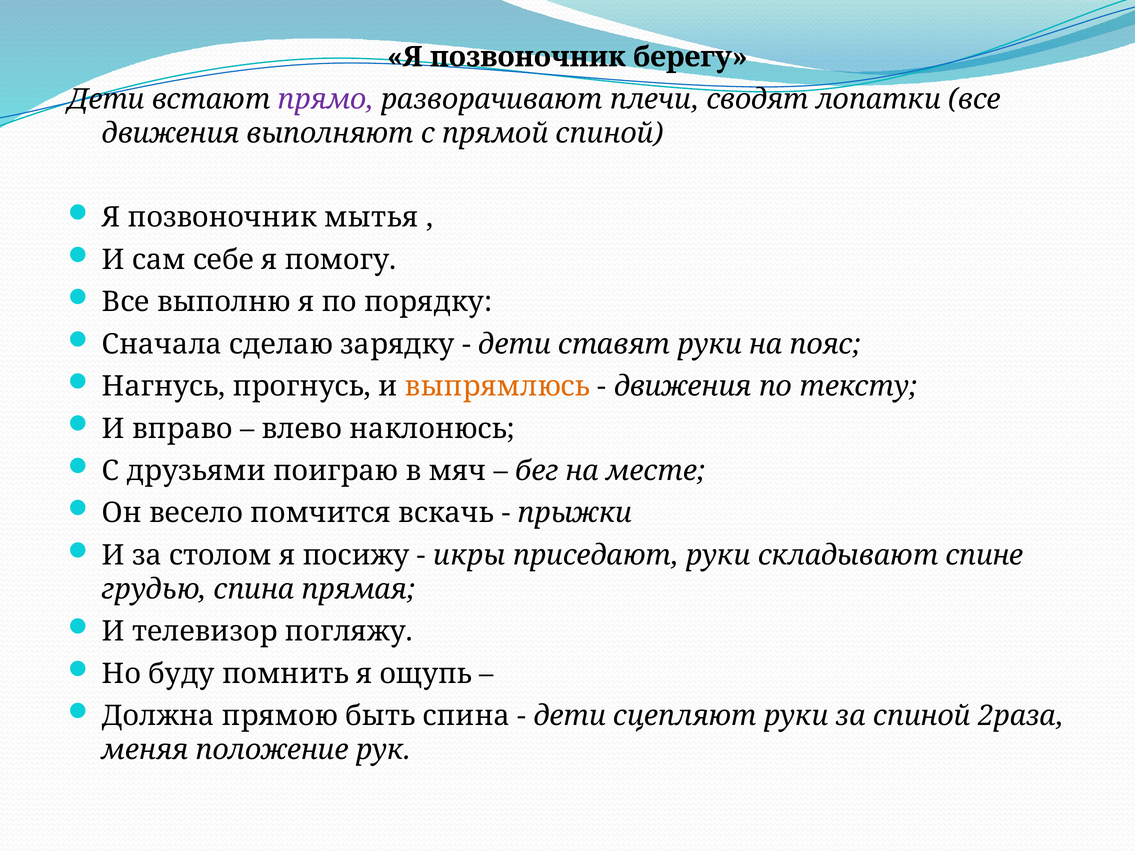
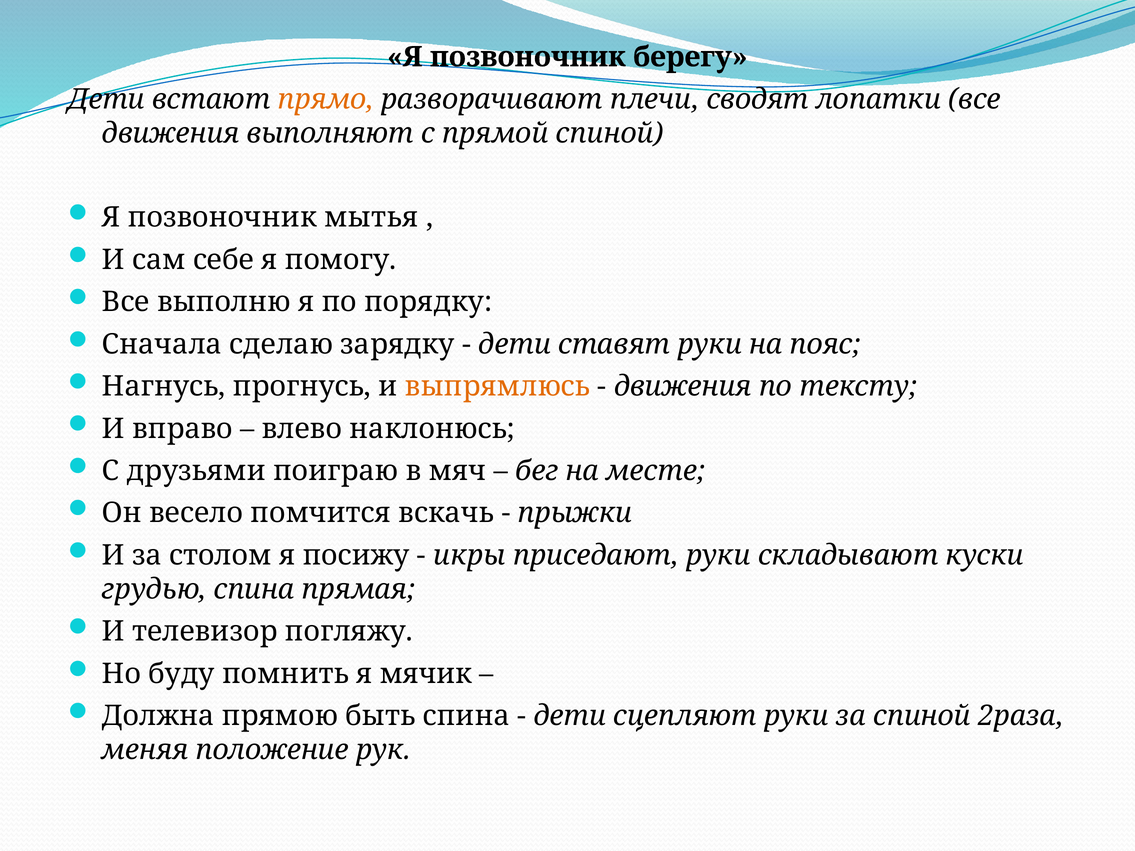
прямо colour: purple -> orange
спине: спине -> куски
ощупь: ощупь -> мячик
